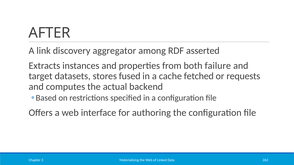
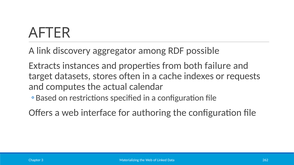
asserted: asserted -> possible
fused: fused -> often
fetched: fetched -> indexes
backend: backend -> calendar
